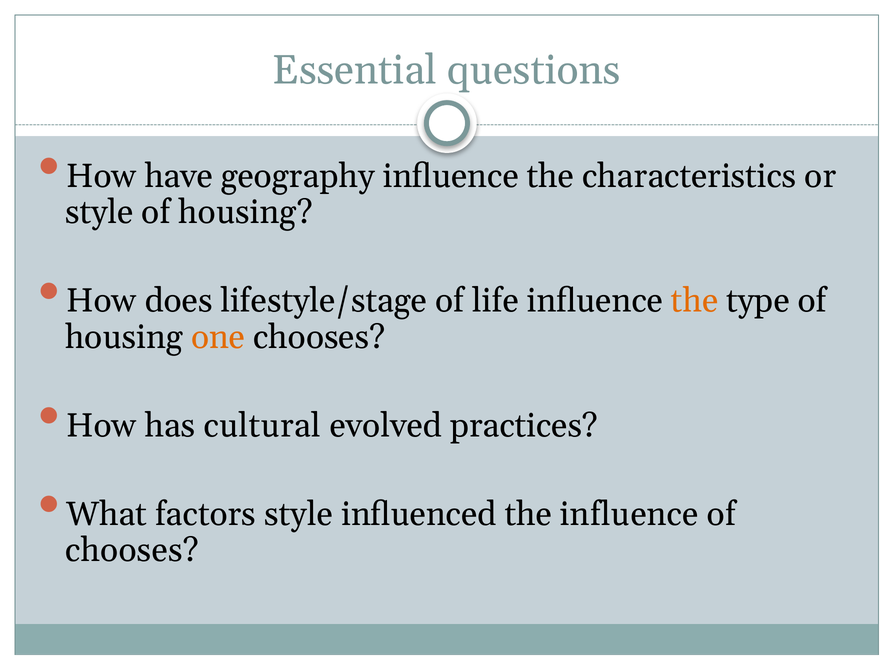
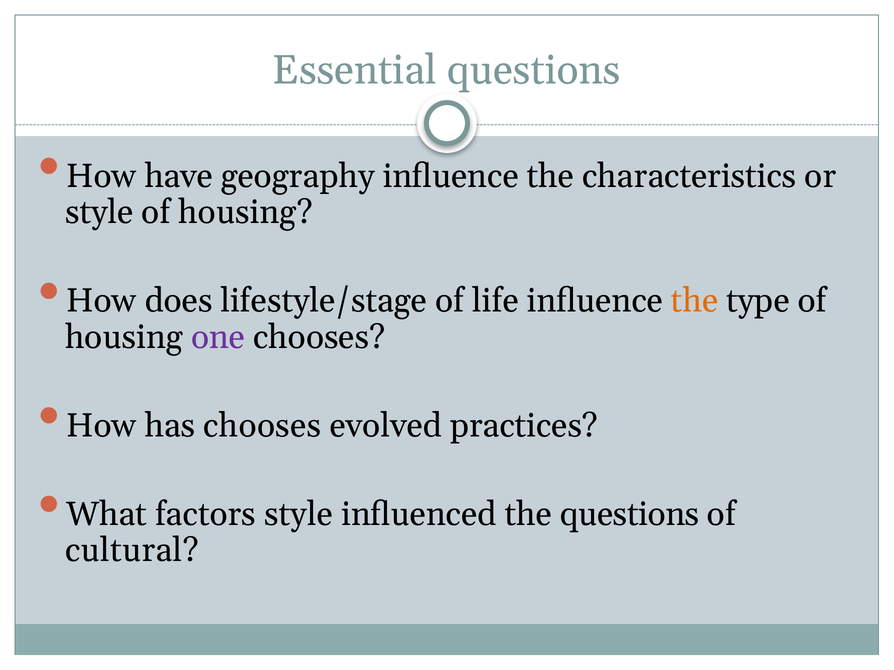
one colour: orange -> purple
has cultural: cultural -> chooses
the influence: influence -> questions
chooses at (132, 551): chooses -> cultural
